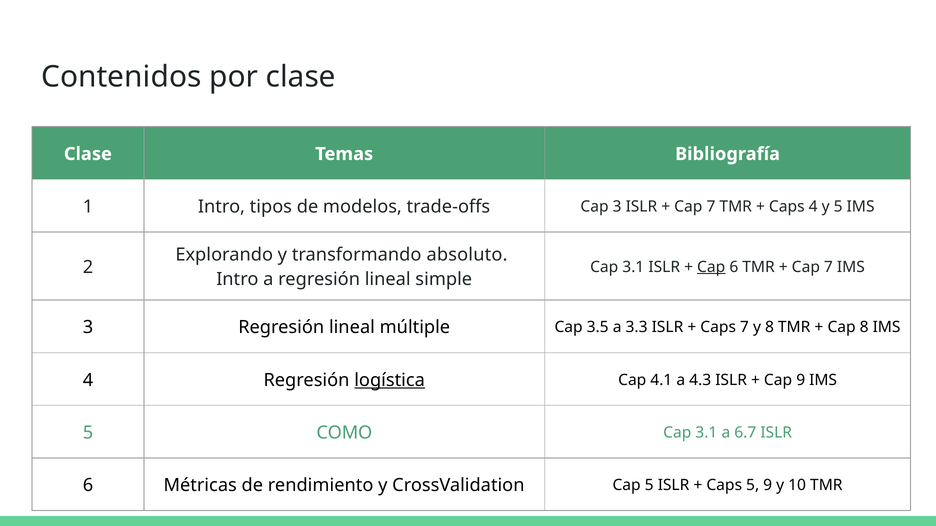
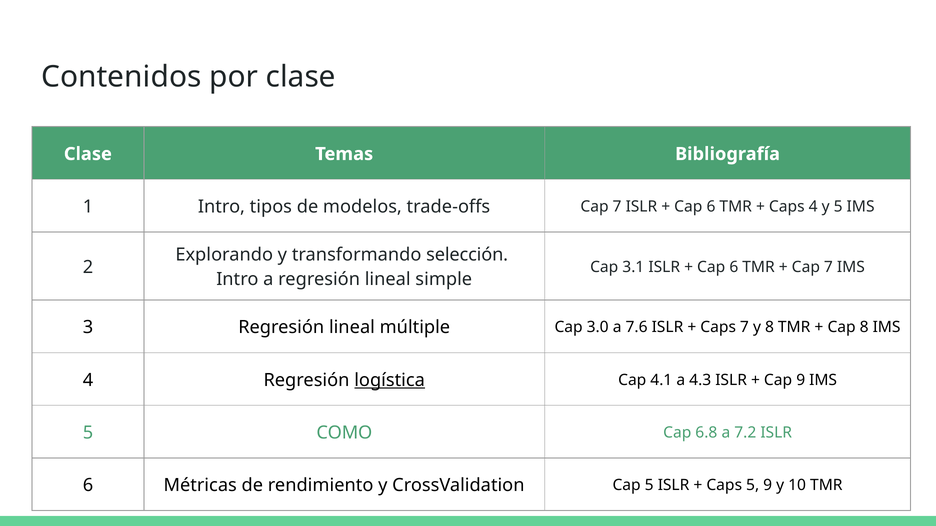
trade-offs Cap 3: 3 -> 7
7 at (711, 207): 7 -> 6
absoluto: absoluto -> selección
Cap at (711, 267) underline: present -> none
3.5: 3.5 -> 3.0
3.3: 3.3 -> 7.6
3.1 at (706, 433): 3.1 -> 6.8
6.7: 6.7 -> 7.2
